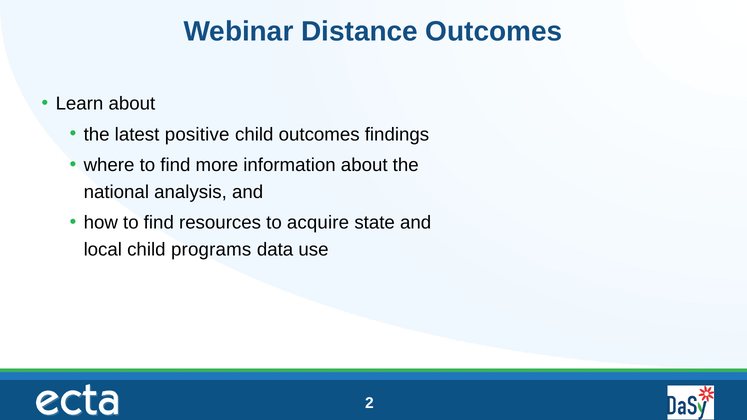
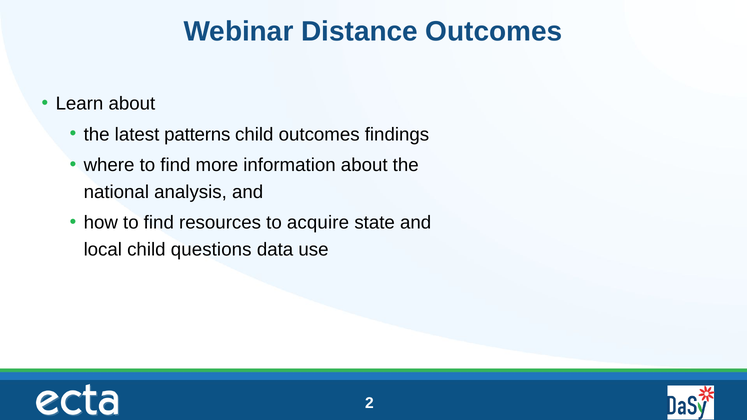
positive: positive -> patterns
programs: programs -> questions
